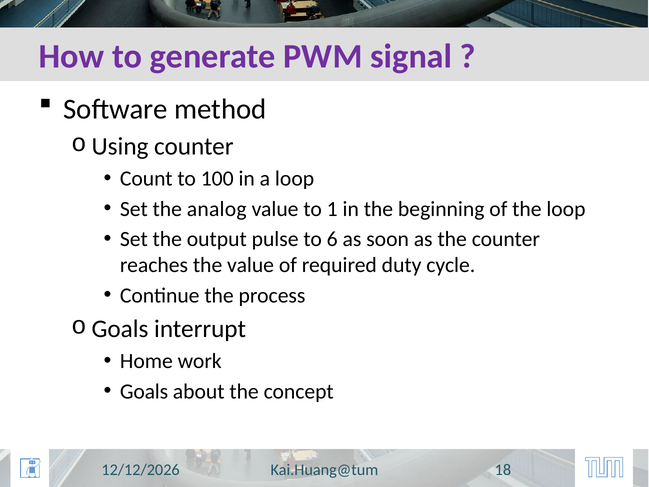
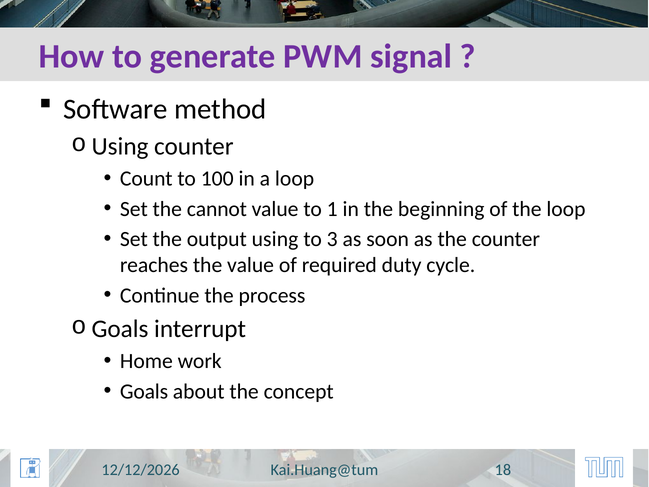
analog: analog -> cannot
output pulse: pulse -> using
6: 6 -> 3
